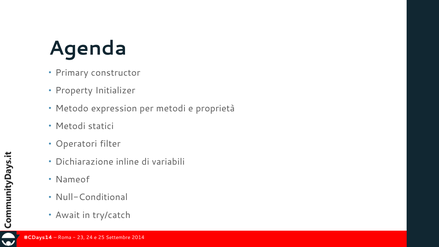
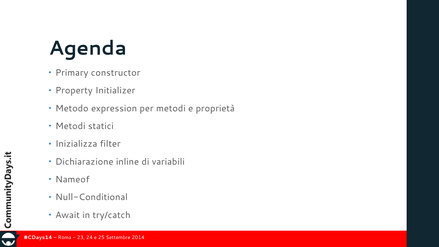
Operatori: Operatori -> Inizializza
